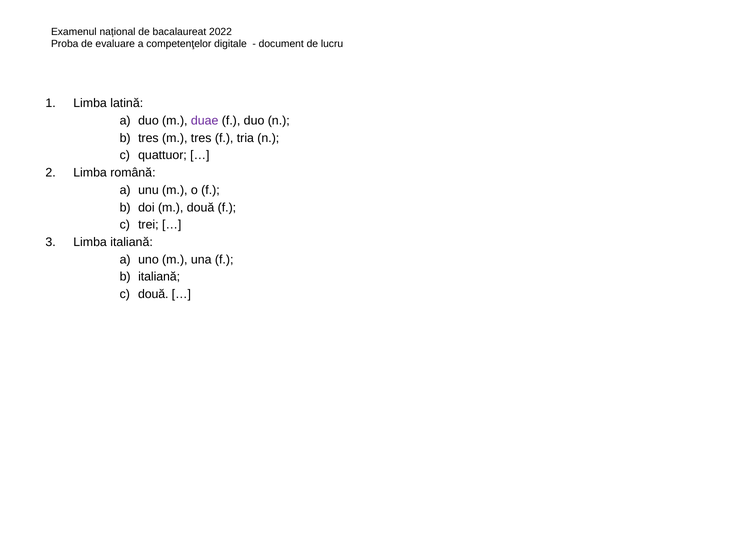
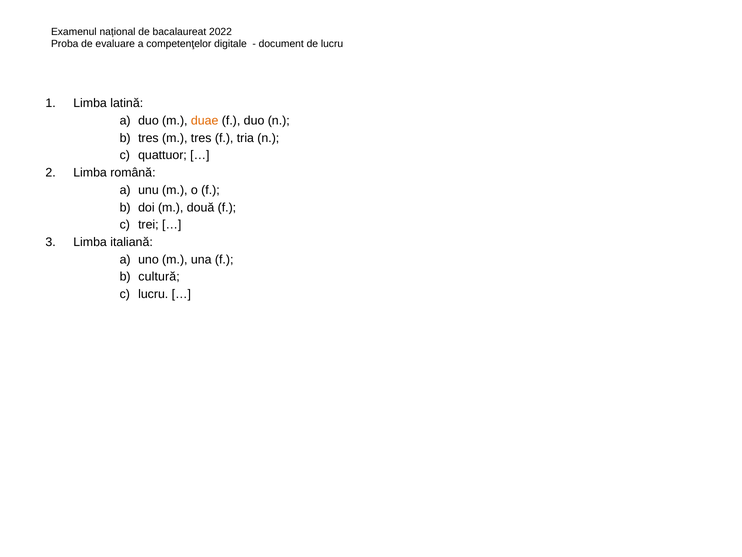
duae colour: purple -> orange
italiană at (159, 277): italiană -> cultură
două at (153, 294): două -> lucru
